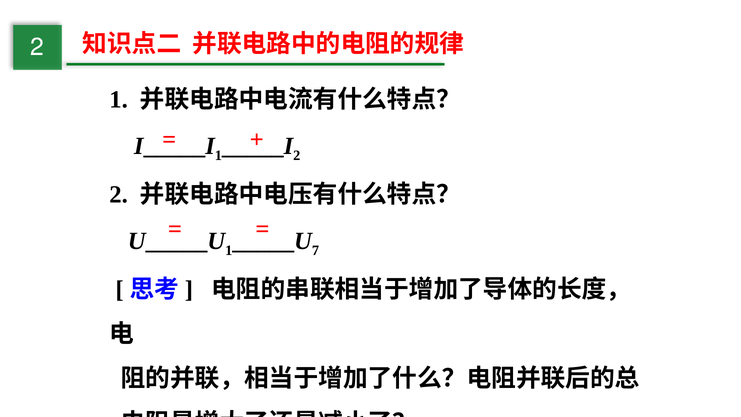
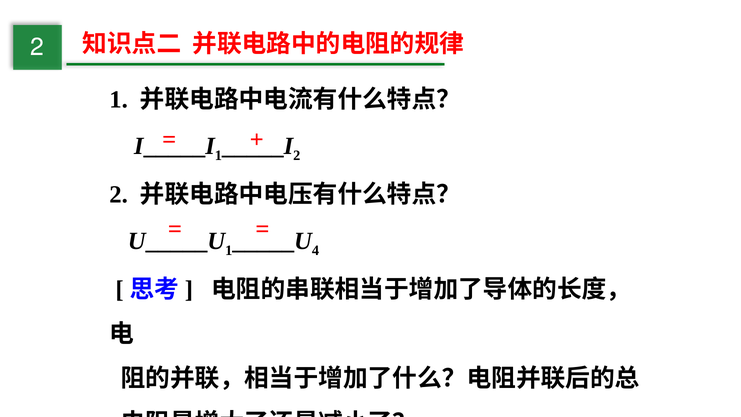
7: 7 -> 4
